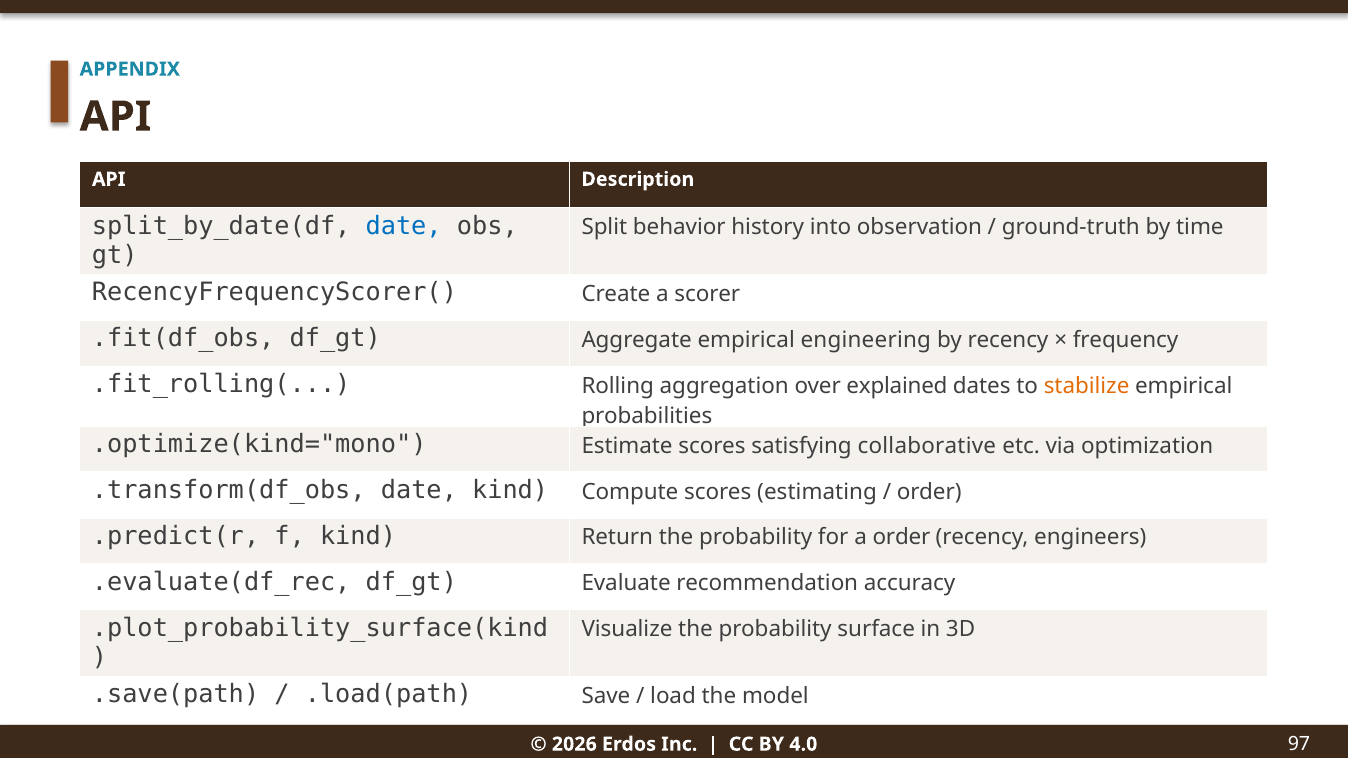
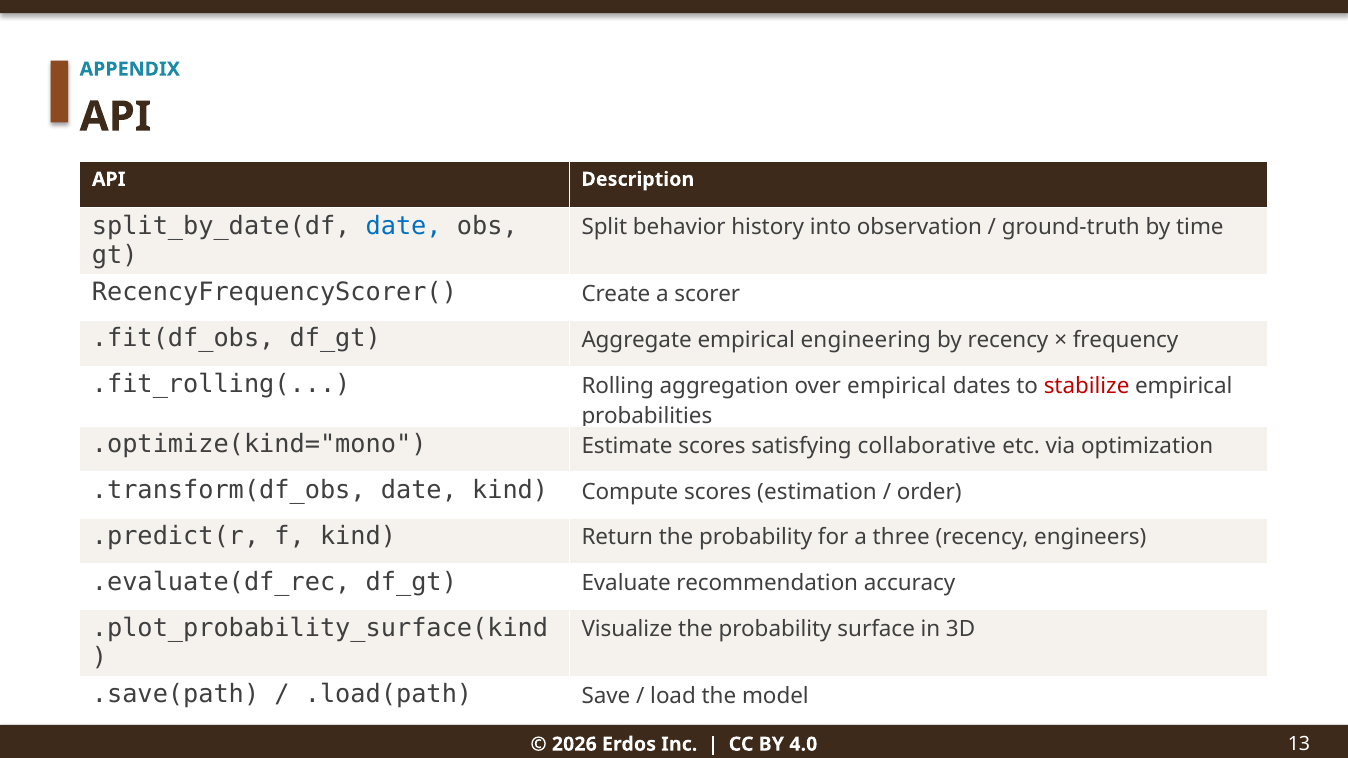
over explained: explained -> empirical
stabilize colour: orange -> red
estimating: estimating -> estimation
a order: order -> three
97: 97 -> 13
